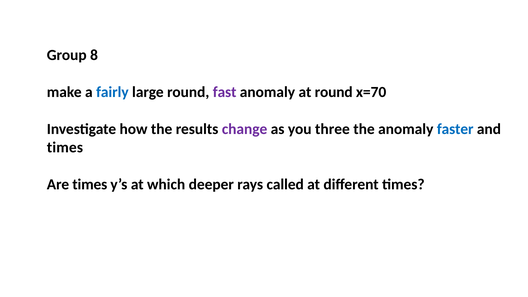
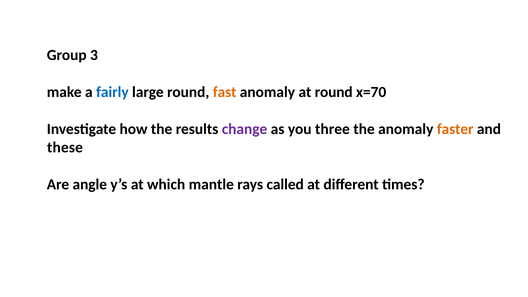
8: 8 -> 3
fast colour: purple -> orange
faster colour: blue -> orange
times at (65, 147): times -> these
Are times: times -> angle
deeper: deeper -> mantle
